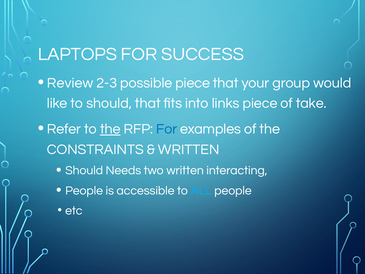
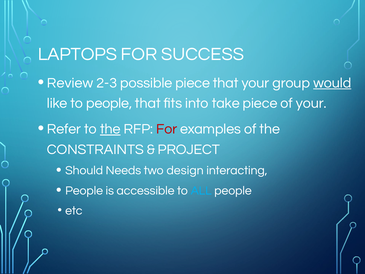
would underline: none -> present
to should: should -> people
links: links -> take
of take: take -> your
For at (167, 129) colour: blue -> red
WRITTEN at (189, 149): WRITTEN -> PROJECT
two written: written -> design
